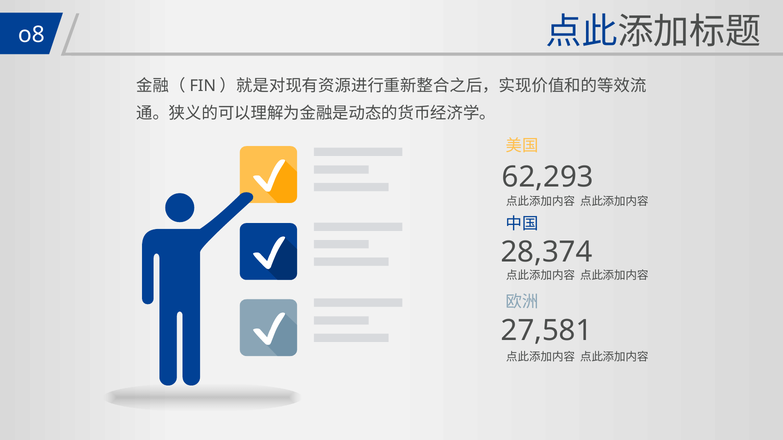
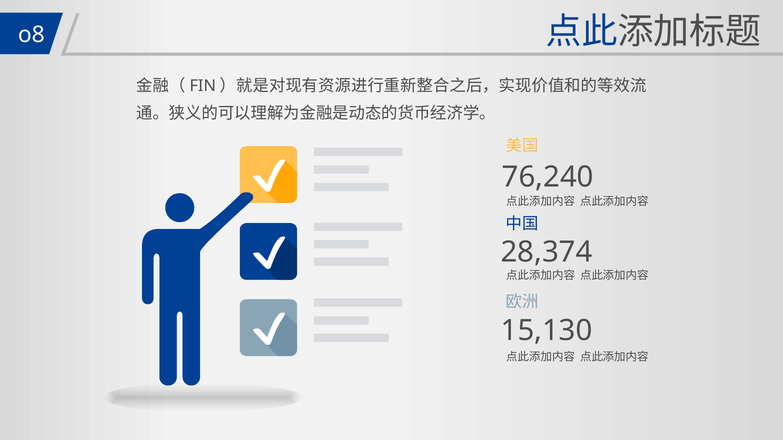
62,293: 62,293 -> 76,240
27,581: 27,581 -> 15,130
